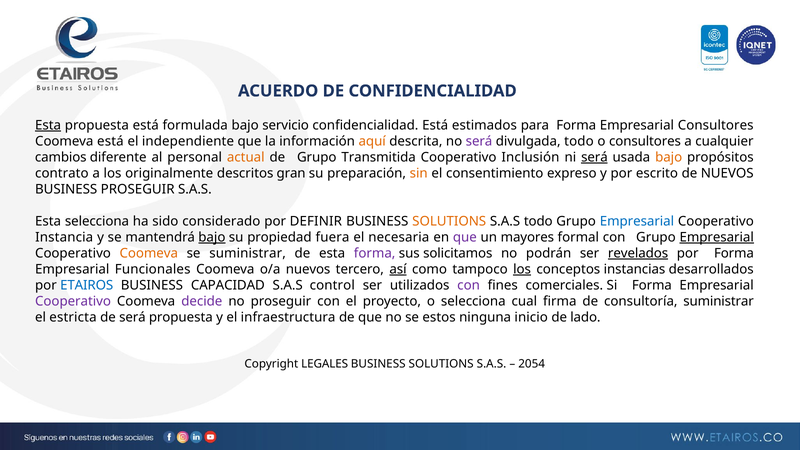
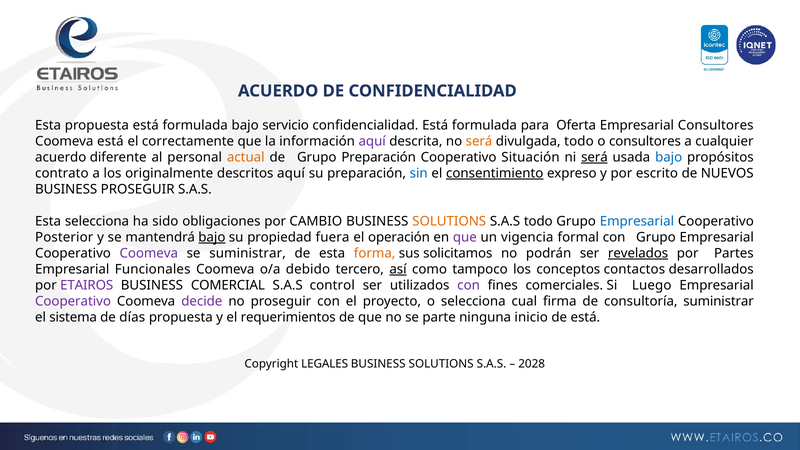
Esta at (48, 125) underline: present -> none
confidencialidad Está estimados: estimados -> formulada
para Forma: Forma -> Oferta
independiente: independiente -> correctamente
aquí at (372, 141) colour: orange -> purple
será at (479, 141) colour: purple -> orange
cambios at (61, 157): cambios -> acuerdo
Grupo Transmitida: Transmitida -> Preparación
Inclusión: Inclusión -> Situación
bajo at (669, 157) colour: orange -> blue
descritos gran: gran -> aquí
sin colour: orange -> blue
consentimiento underline: none -> present
considerado: considerado -> obligaciones
DEFINIR: DEFINIR -> CAMBIO
Instancia: Instancia -> Posterior
necesaria: necesaria -> operación
mayores: mayores -> vigencia
Empresarial at (717, 237) underline: present -> none
Coomeva at (149, 253) colour: orange -> purple
forma at (375, 253) colour: purple -> orange
por Forma: Forma -> Partes
o/a nuevos: nuevos -> debido
los at (522, 269) underline: present -> none
instancias: instancias -> contactos
ETAIROS colour: blue -> purple
CAPACIDAD: CAPACIDAD -> COMERCIAL
Si Forma: Forma -> Luego
estricta: estricta -> sistema
de será: será -> días
infraestructura: infraestructura -> requerimientos
estos: estos -> parte
de lado: lado -> está
2054: 2054 -> 2028
